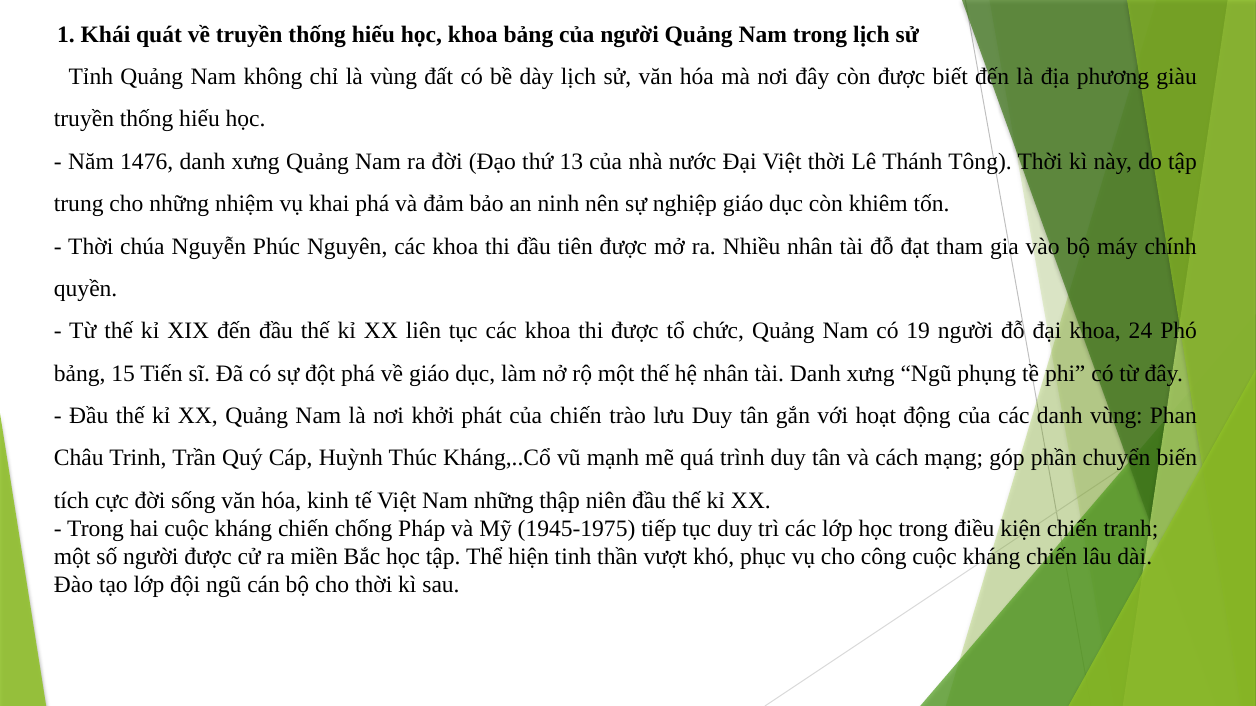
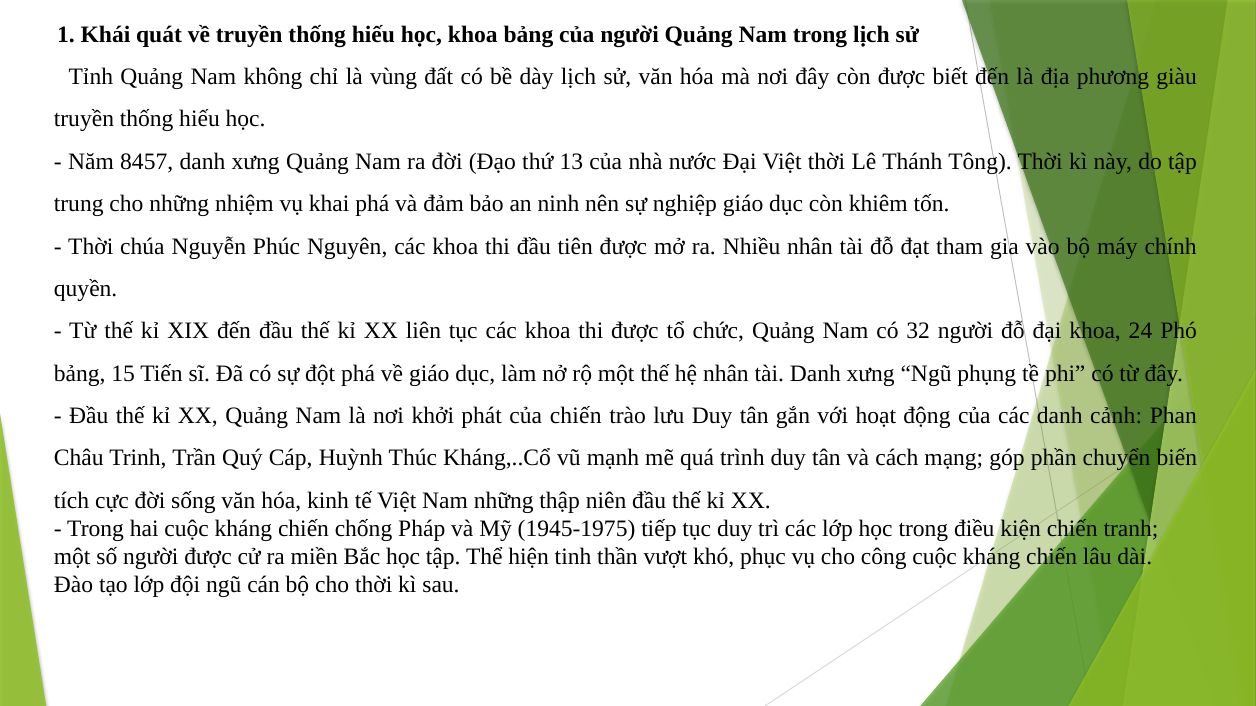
1476: 1476 -> 8457
19: 19 -> 32
danh vùng: vùng -> cảnh
